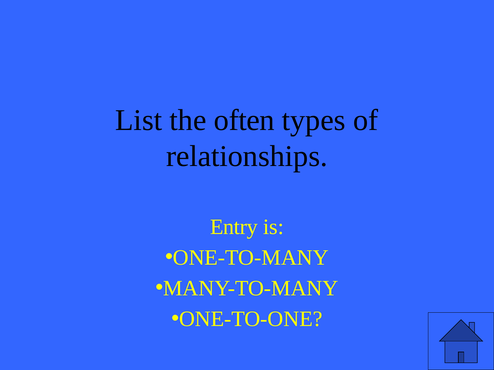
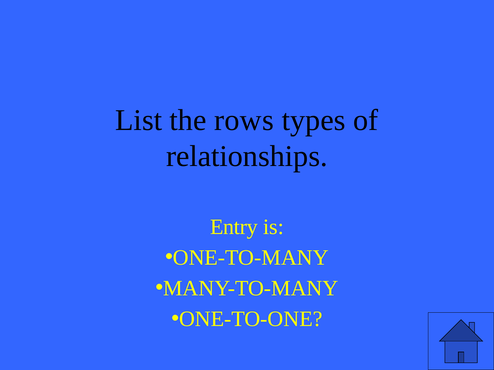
often: often -> rows
